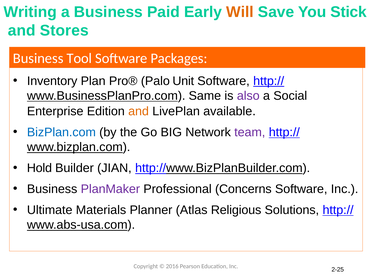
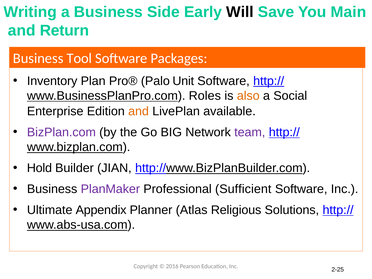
Paid: Paid -> Side
Will colour: orange -> black
Stick: Stick -> Main
Stores: Stores -> Return
Same: Same -> Roles
also colour: purple -> orange
BizPlan.com colour: blue -> purple
Concerns: Concerns -> Sufficient
Materials: Materials -> Appendix
